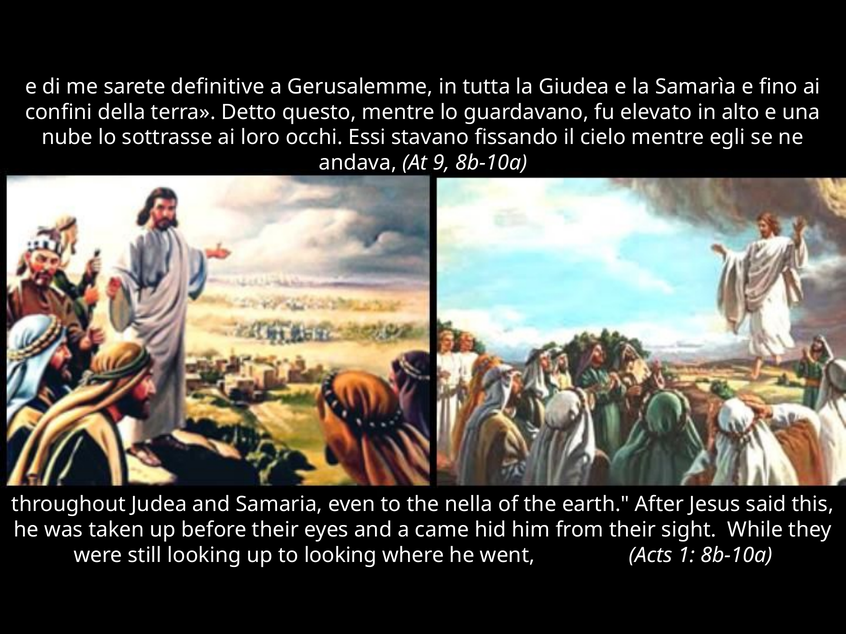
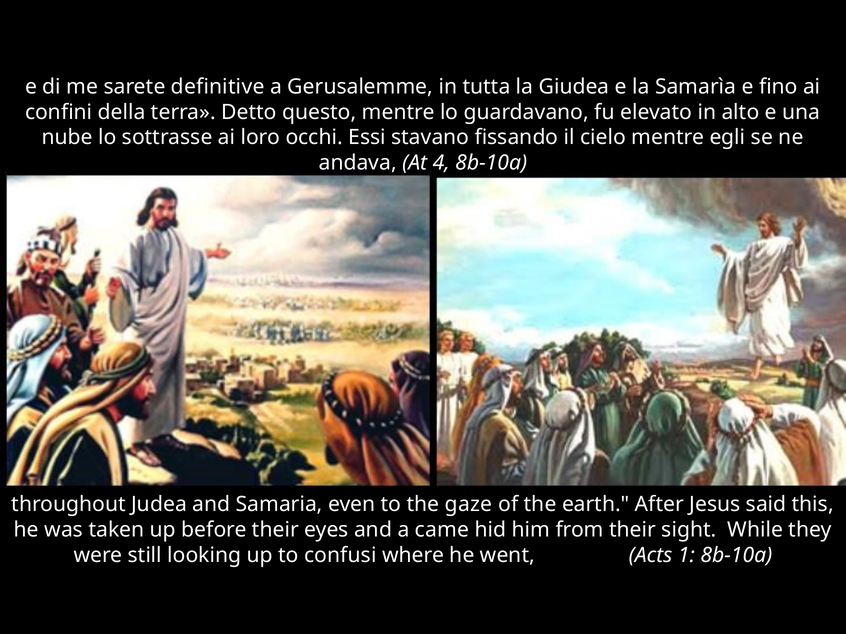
9: 9 -> 4
nella: nella -> gaze
to looking: looking -> confusi
